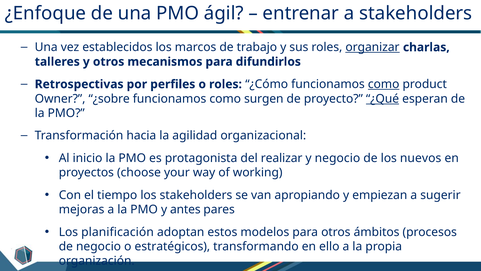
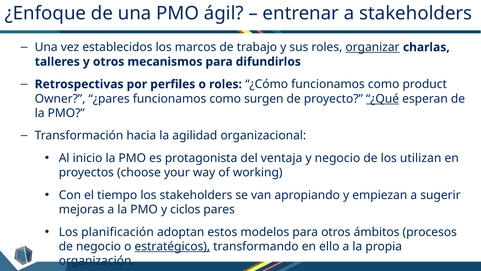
como at (384, 84) underline: present -> none
¿sobre: ¿sobre -> ¿pares
realizar: realizar -> ventaja
nuevos: nuevos -> utilizan
antes: antes -> ciclos
estratégicos underline: none -> present
